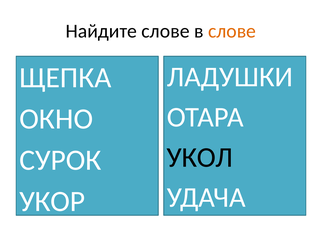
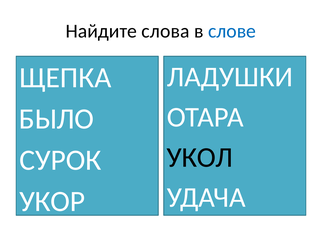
Найдите слове: слове -> слова
слове at (232, 31) colour: orange -> blue
ОКНО: ОКНО -> БЫЛО
